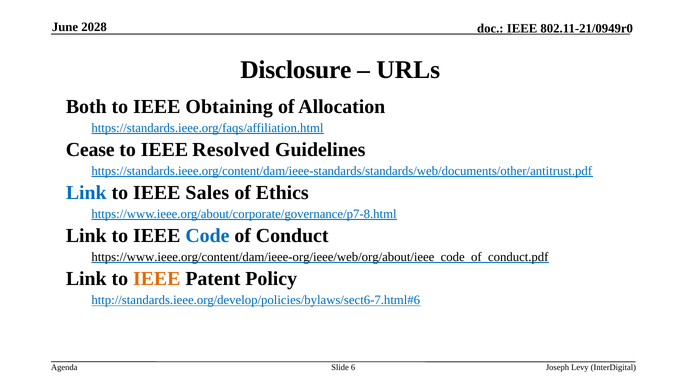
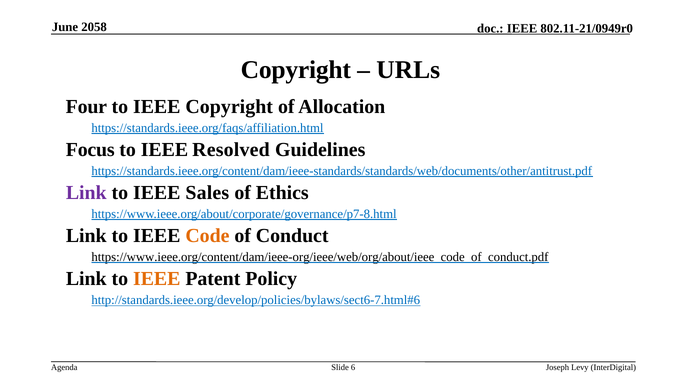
2028: 2028 -> 2058
Disclosure at (296, 70): Disclosure -> Copyright
Both: Both -> Four
IEEE Obtaining: Obtaining -> Copyright
Cease: Cease -> Focus
Link at (86, 193) colour: blue -> purple
Code colour: blue -> orange
